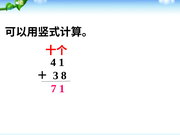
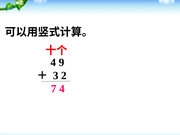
4 1: 1 -> 9
8: 8 -> 2
7 1: 1 -> 4
